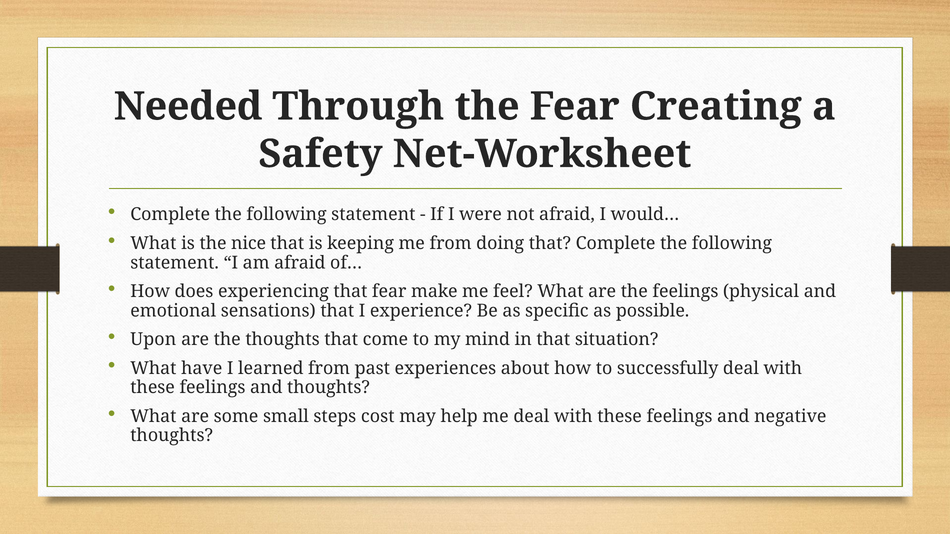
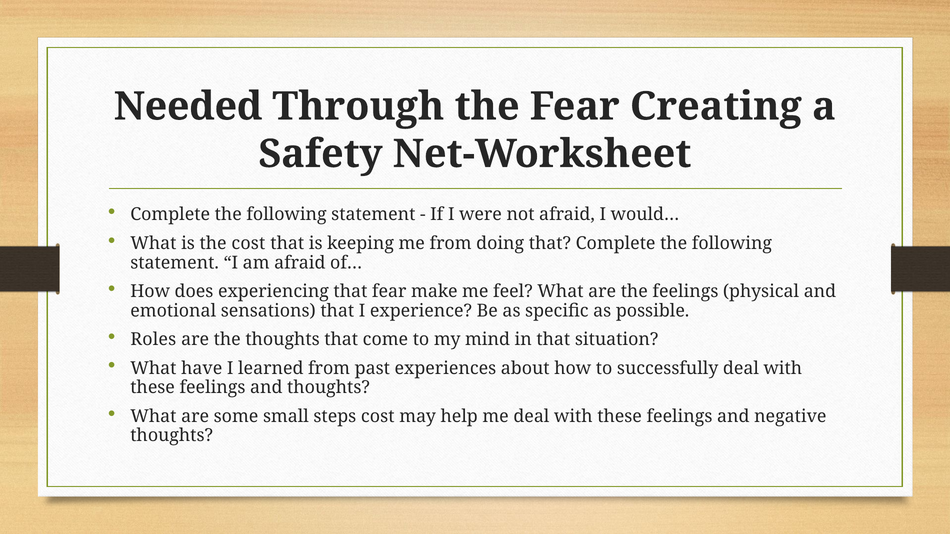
the nice: nice -> cost
Upon: Upon -> Roles
